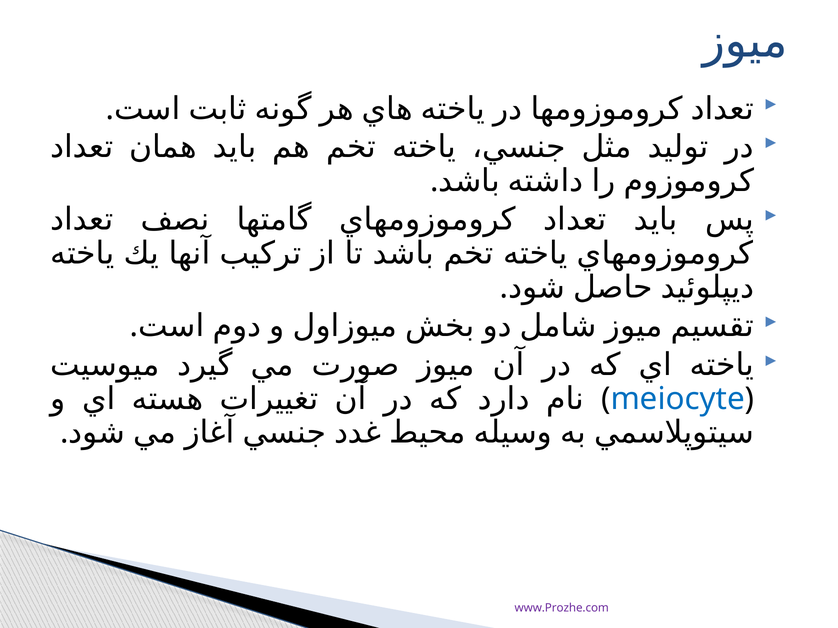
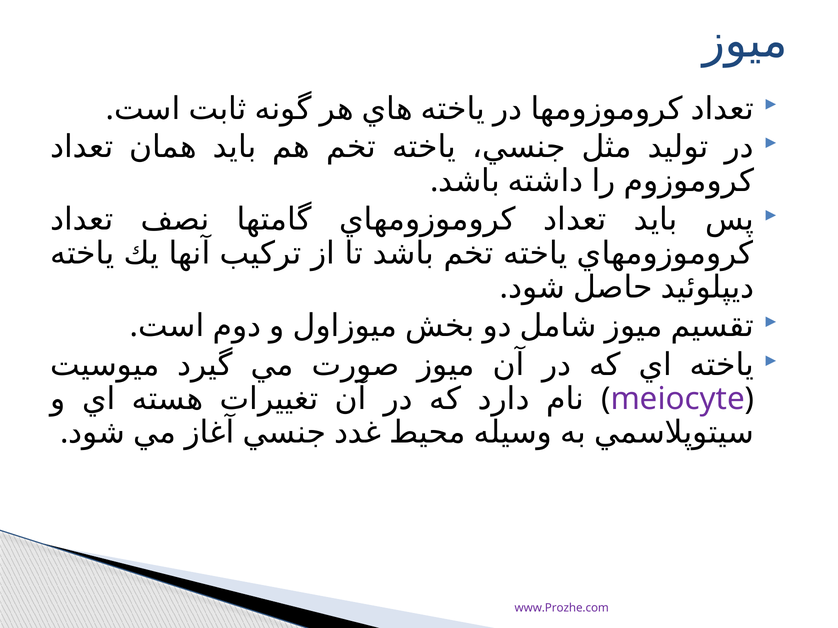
meiocyte colour: blue -> purple
